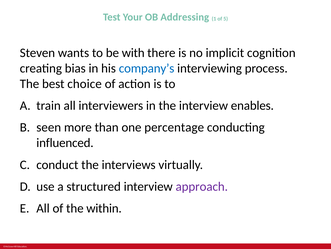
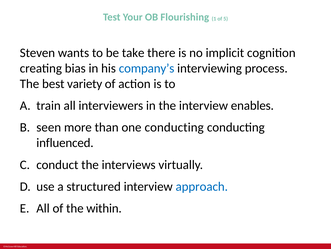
Addressing: Addressing -> Flourishing
with: with -> take
choice: choice -> variety
one percentage: percentage -> conducting
approach colour: purple -> blue
